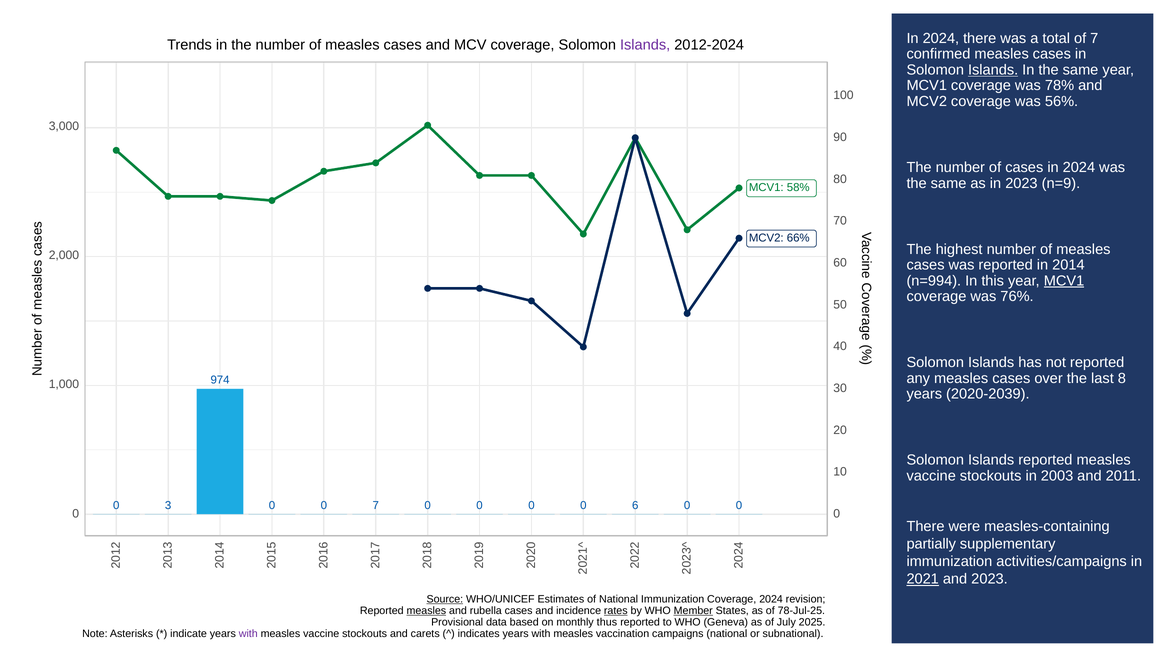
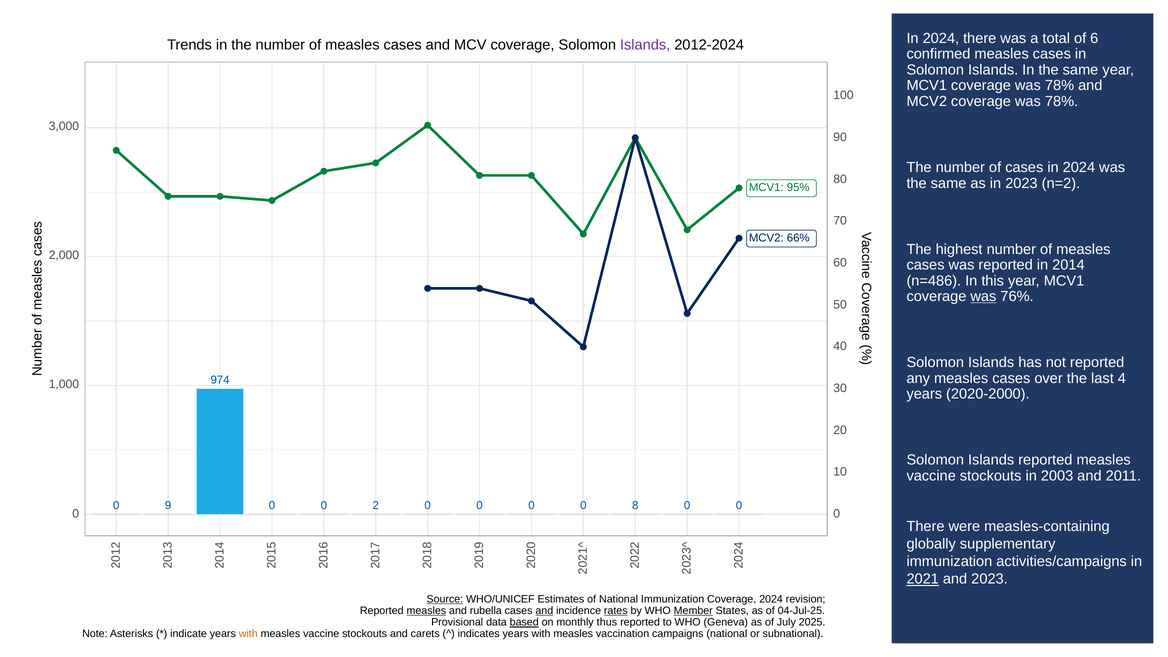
of 7: 7 -> 6
Islands at (993, 70) underline: present -> none
MCV2 coverage was 56%: 56% -> 78%
n=9: n=9 -> n=2
58%: 58% -> 95%
n=994: n=994 -> n=486
MCV1 at (1064, 281) underline: present -> none
was at (983, 297) underline: none -> present
last 8: 8 -> 4
2020-2039: 2020-2039 -> 2020-2000
0 3: 3 -> 9
0 0 7: 7 -> 2
0 6: 6 -> 8
partially: partially -> globally
and at (544, 611) underline: none -> present
78-Jul-25: 78-Jul-25 -> 04-Jul-25
based underline: none -> present
with at (248, 634) colour: purple -> orange
